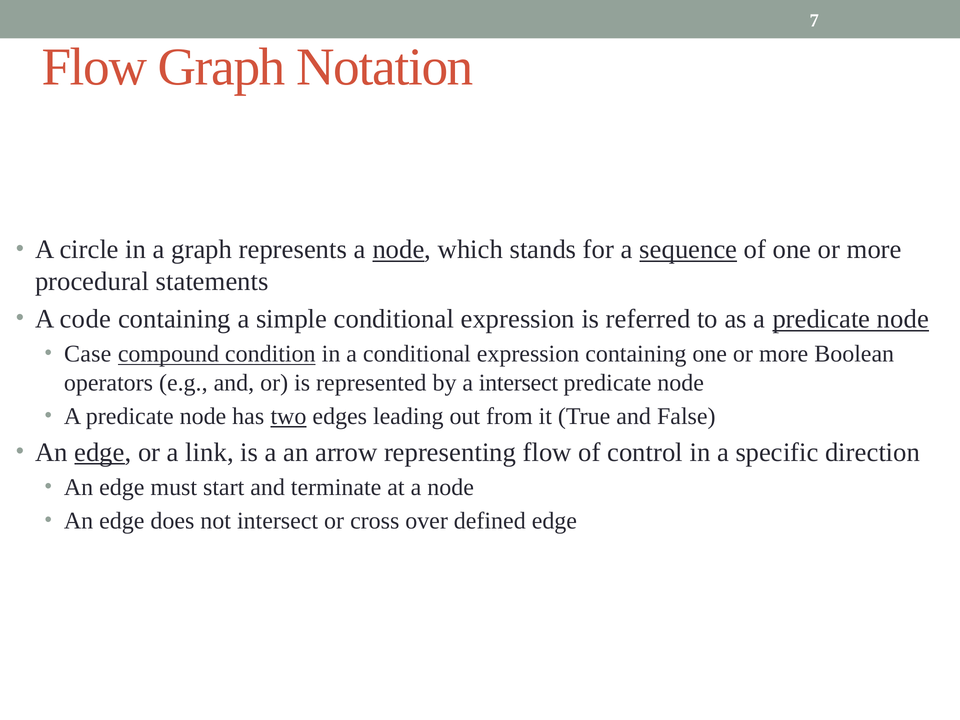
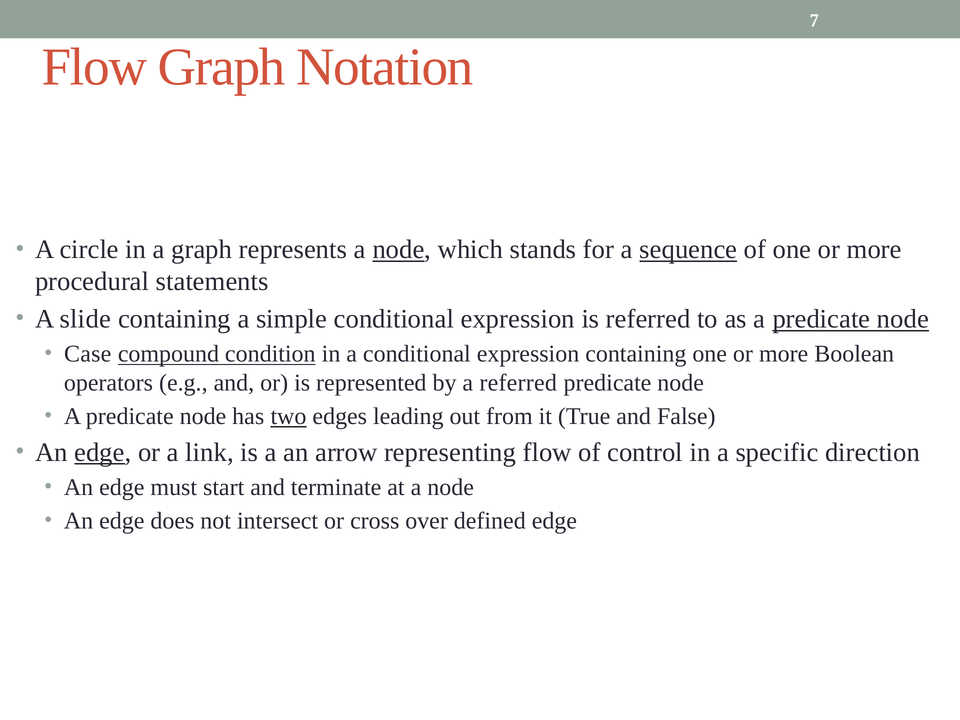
code: code -> slide
a intersect: intersect -> referred
